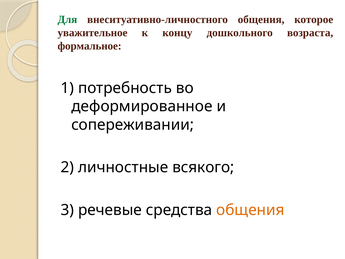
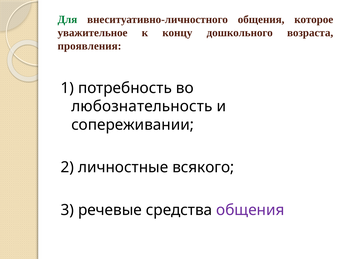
формальное: формальное -> проявления
деформированное: деформированное -> любознательность
общения at (250, 210) colour: orange -> purple
